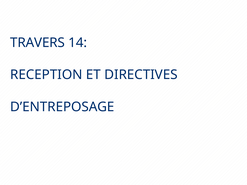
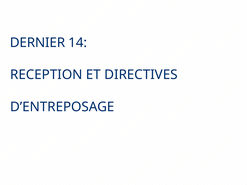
TRAVERS: TRAVERS -> DERNIER
